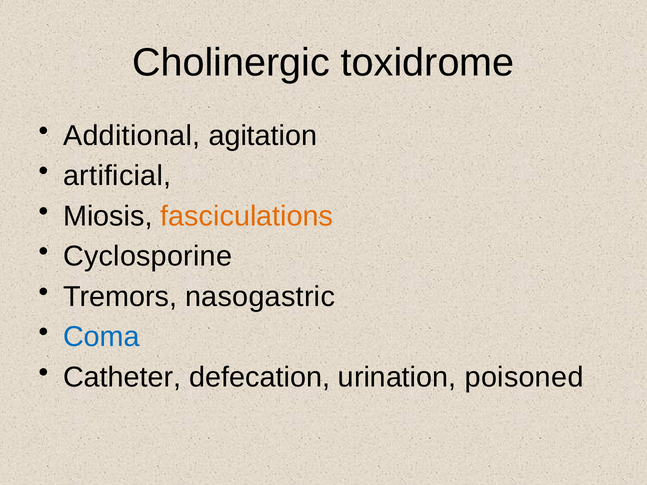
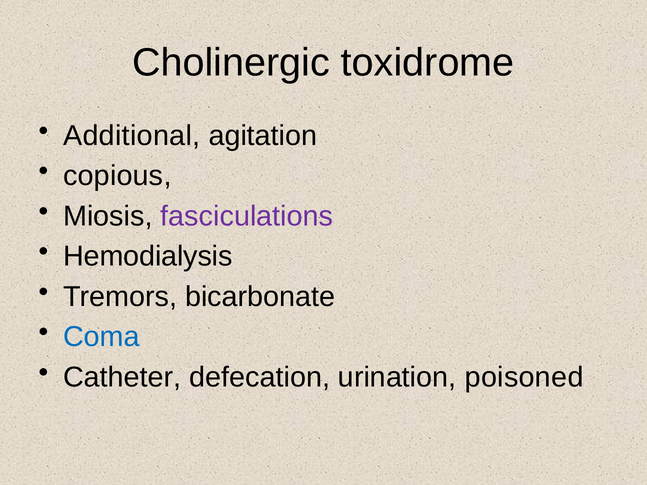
artificial: artificial -> copious
fasciculations colour: orange -> purple
Cyclosporine: Cyclosporine -> Hemodialysis
nasogastric: nasogastric -> bicarbonate
